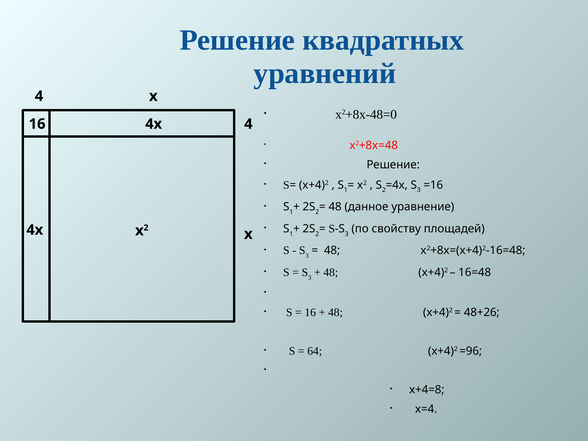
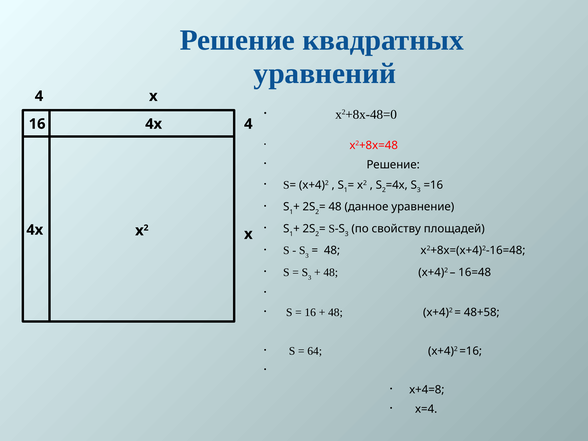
48+26: 48+26 -> 48+58
x+4)2 =96: =96 -> =16
